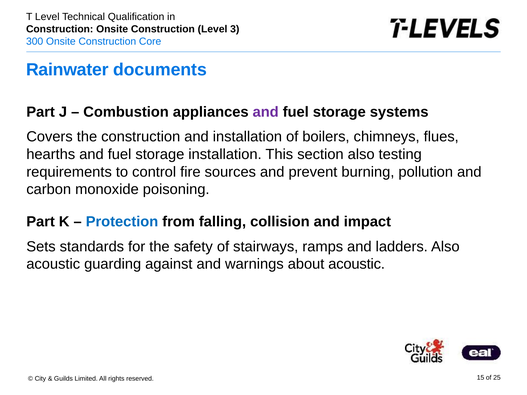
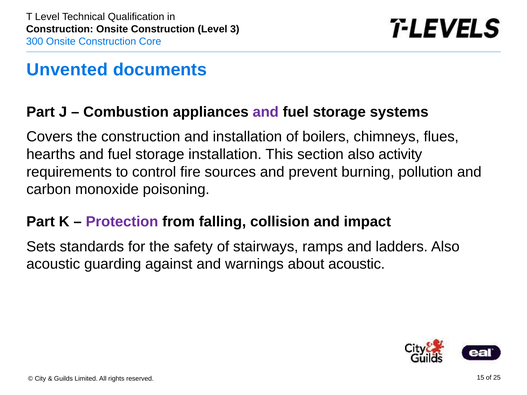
Rainwater: Rainwater -> Unvented
testing: testing -> activity
Protection colour: blue -> purple
